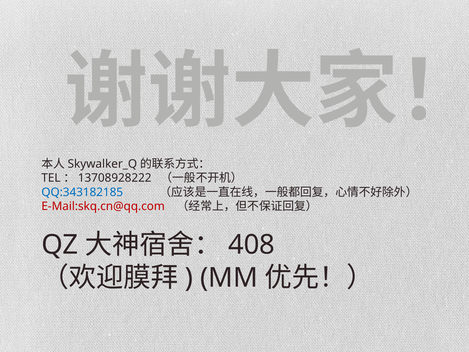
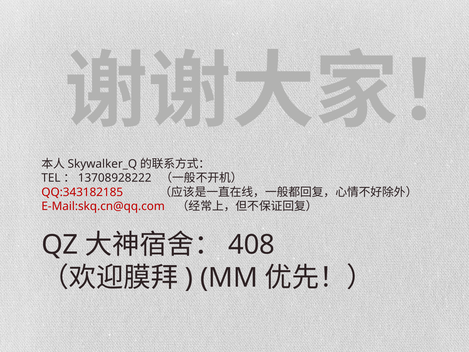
QQ:343182185 colour: blue -> red
